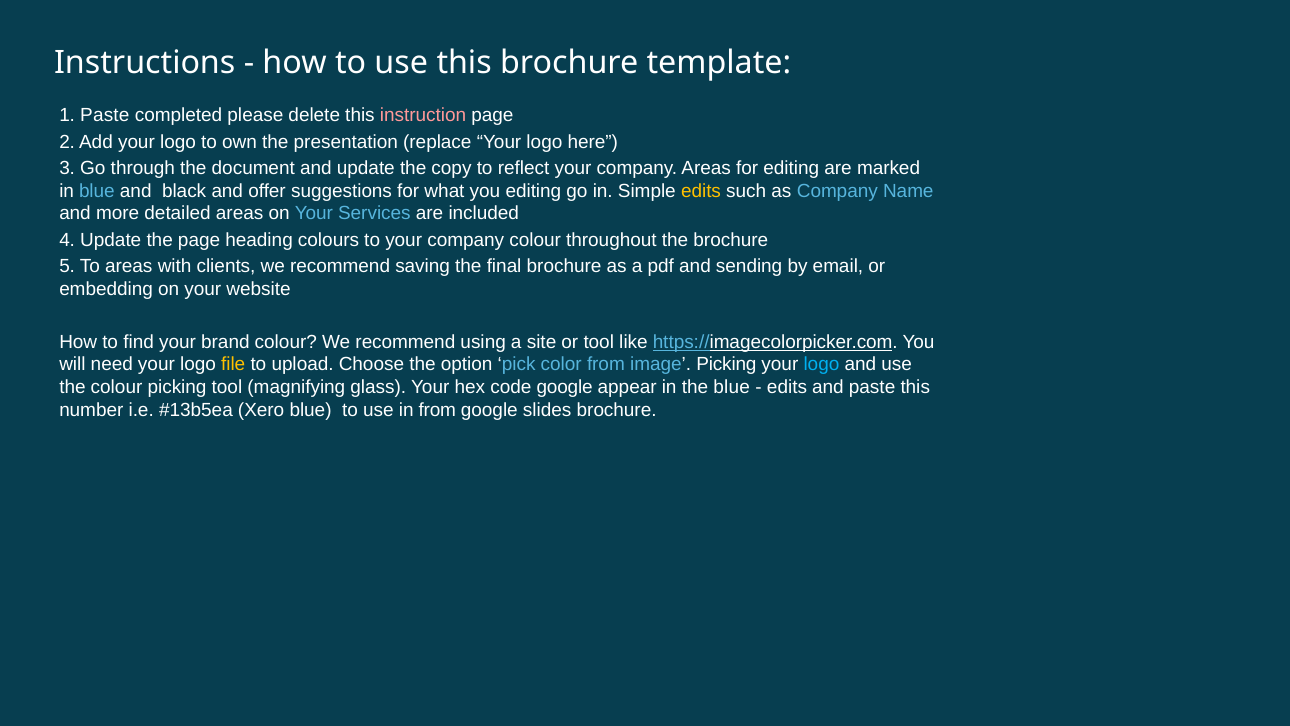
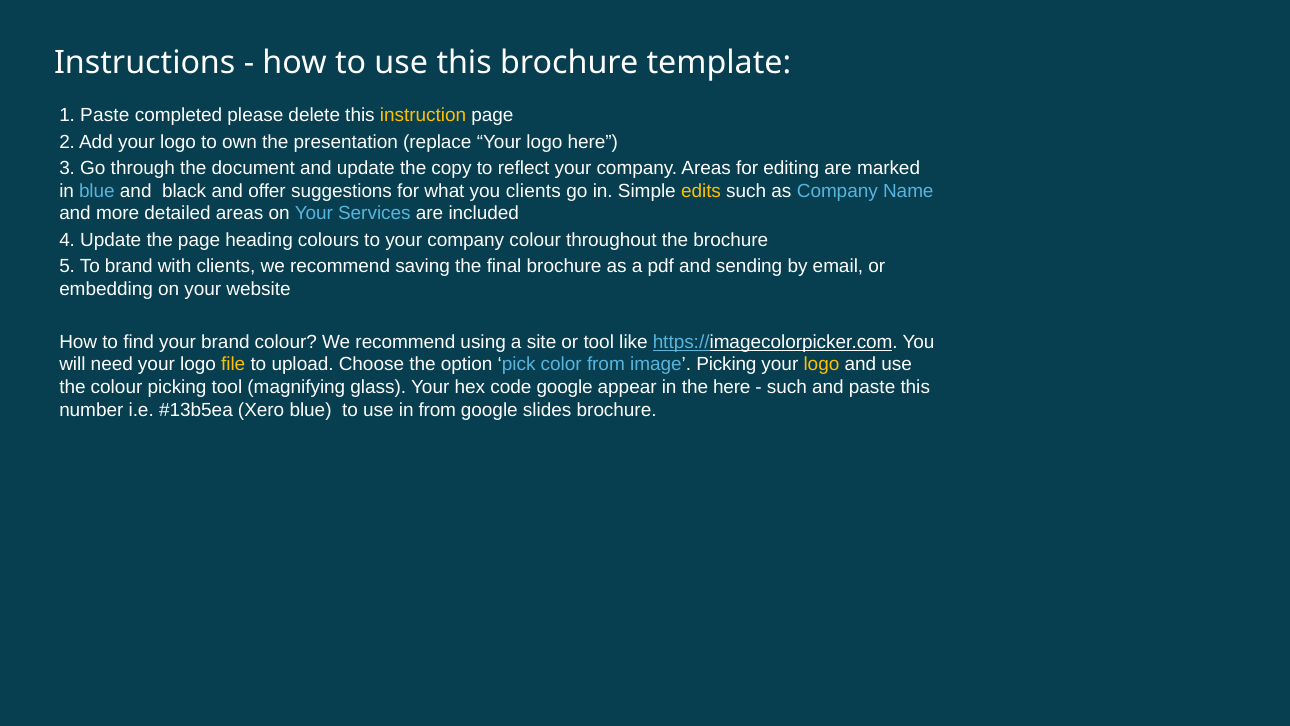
instruction colour: pink -> yellow
you editing: editing -> clients
To areas: areas -> brand
logo at (821, 364) colour: light blue -> yellow
the blue: blue -> here
edits at (787, 387): edits -> such
